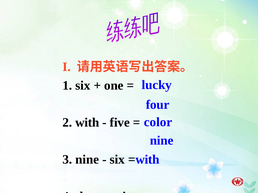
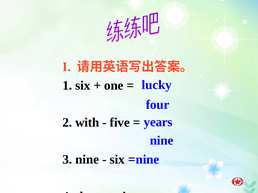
color: color -> years
with at (148, 160): with -> nine
